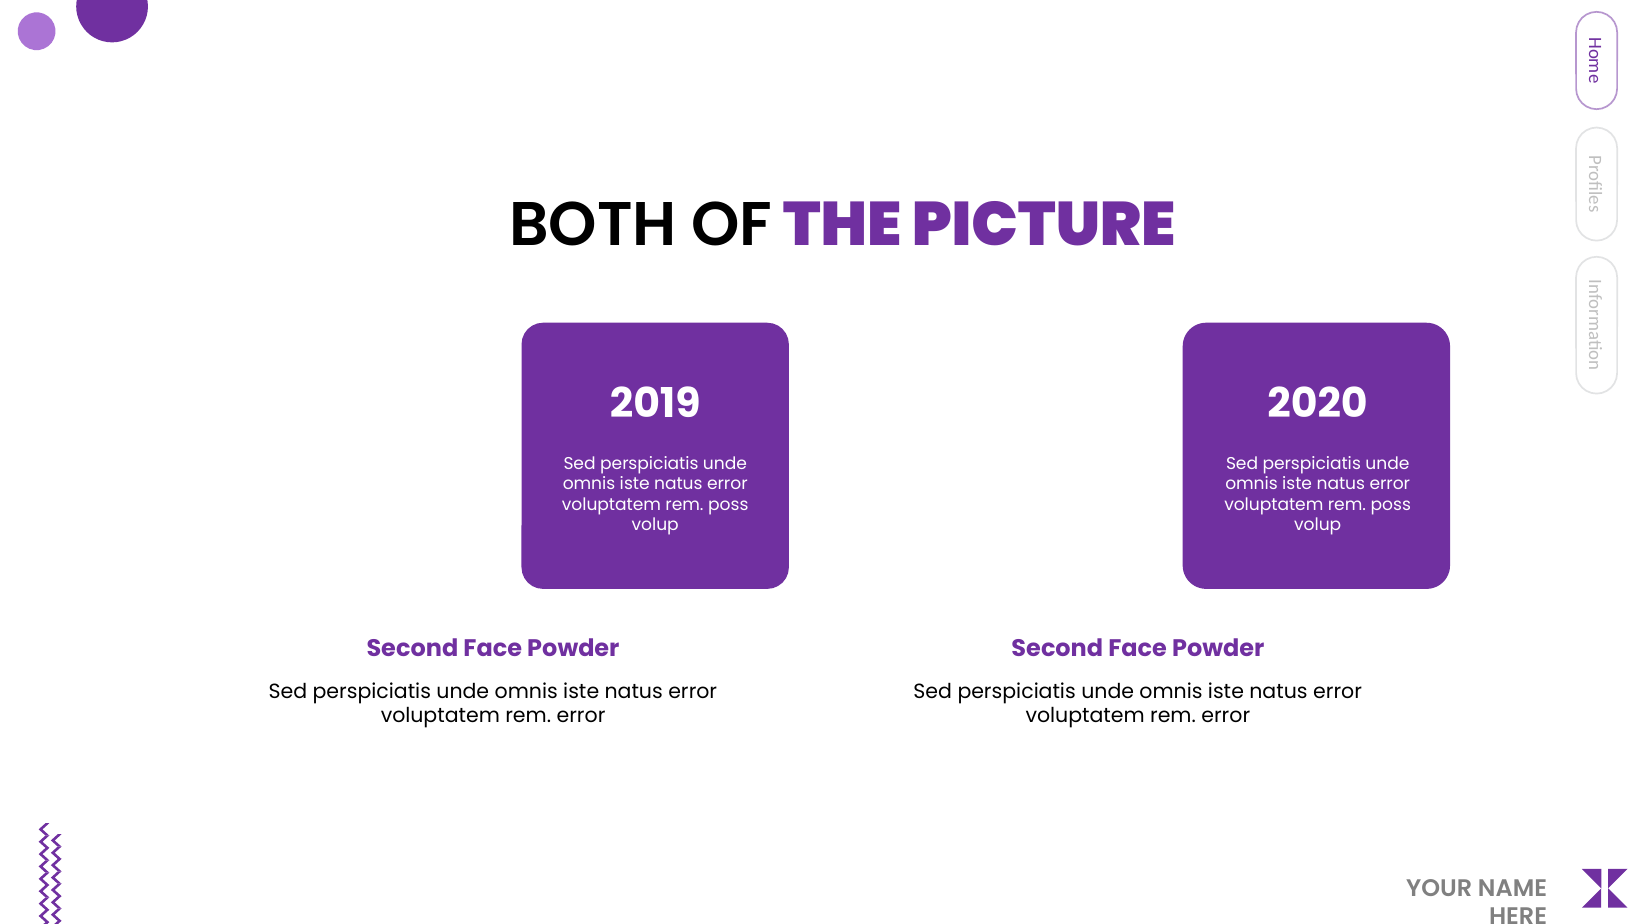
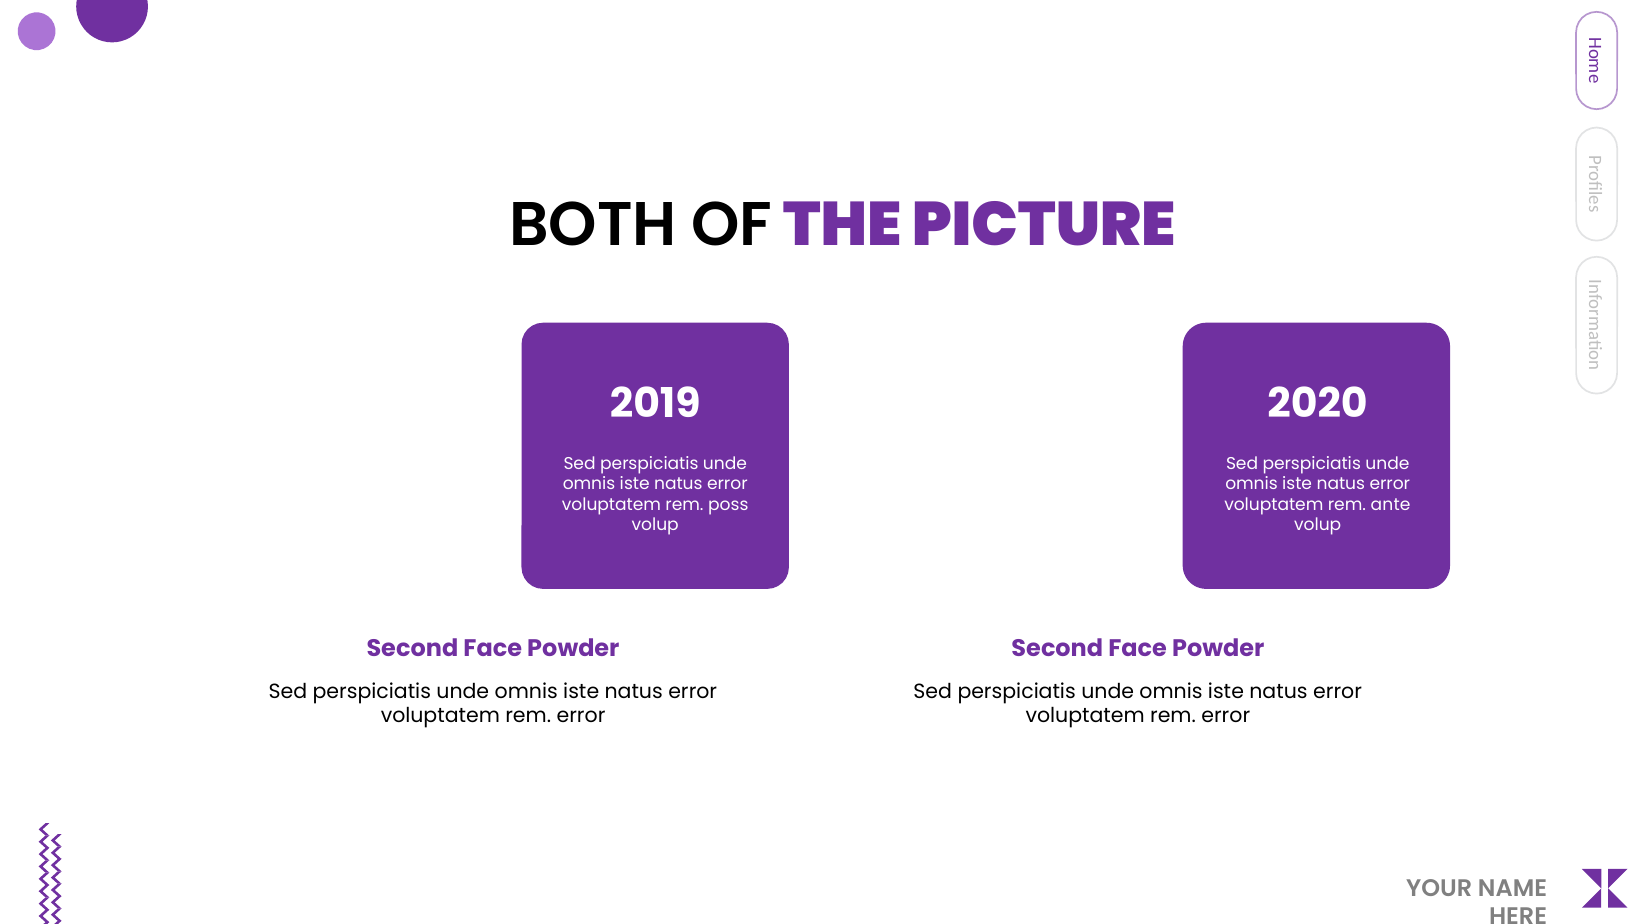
poss at (1391, 505): poss -> ante
